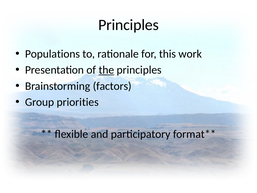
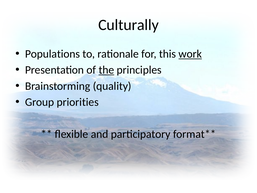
Principles at (129, 25): Principles -> Culturally
work underline: none -> present
factors: factors -> quality
